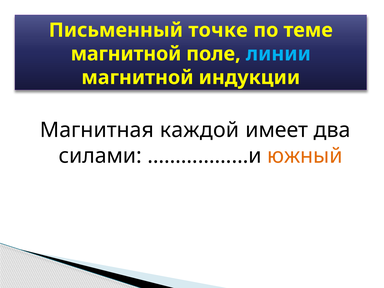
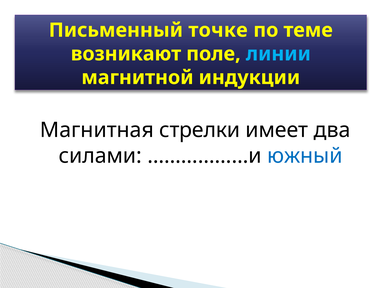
магнитной at (126, 54): магнитной -> возникают
каждой: каждой -> стрелки
южный colour: orange -> blue
